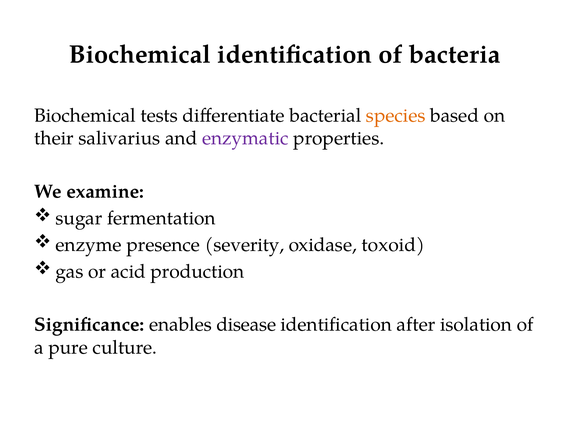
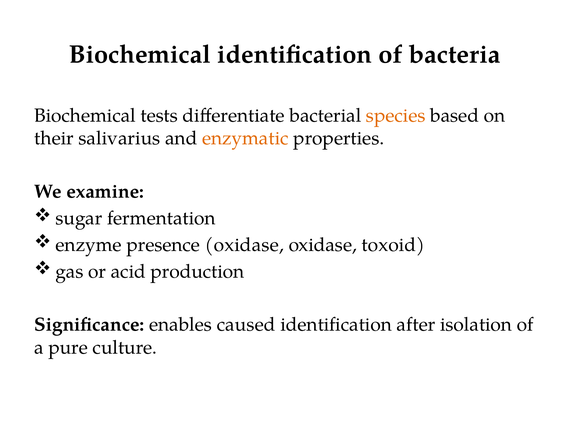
enzymatic colour: purple -> orange
presence severity: severity -> oxidase
disease: disease -> caused
